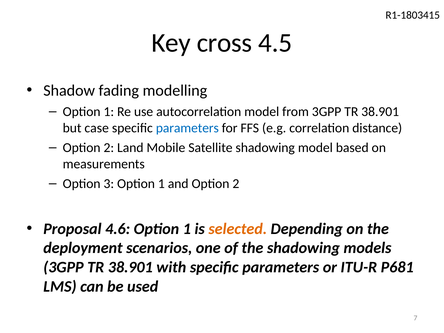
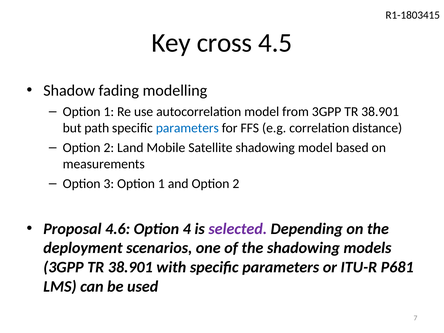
case: case -> path
4.6 Option 1: 1 -> 4
selected colour: orange -> purple
